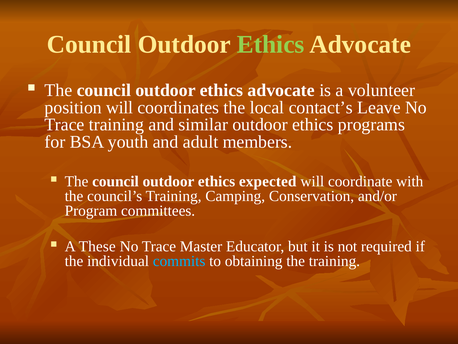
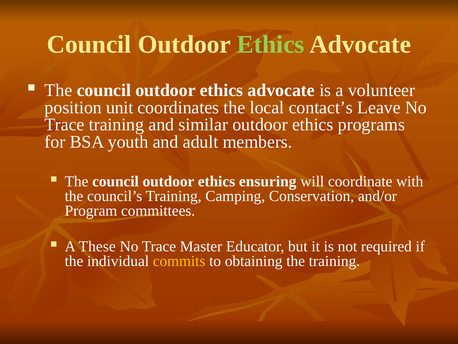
position will: will -> unit
expected: expected -> ensuring
commits colour: light blue -> yellow
